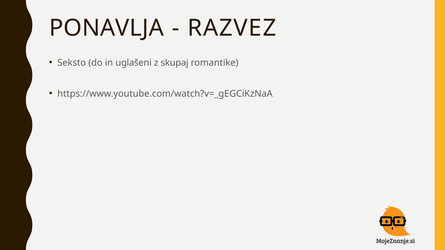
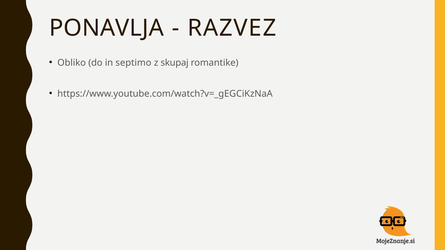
Seksto: Seksto -> Obliko
uglašeni: uglašeni -> septimo
